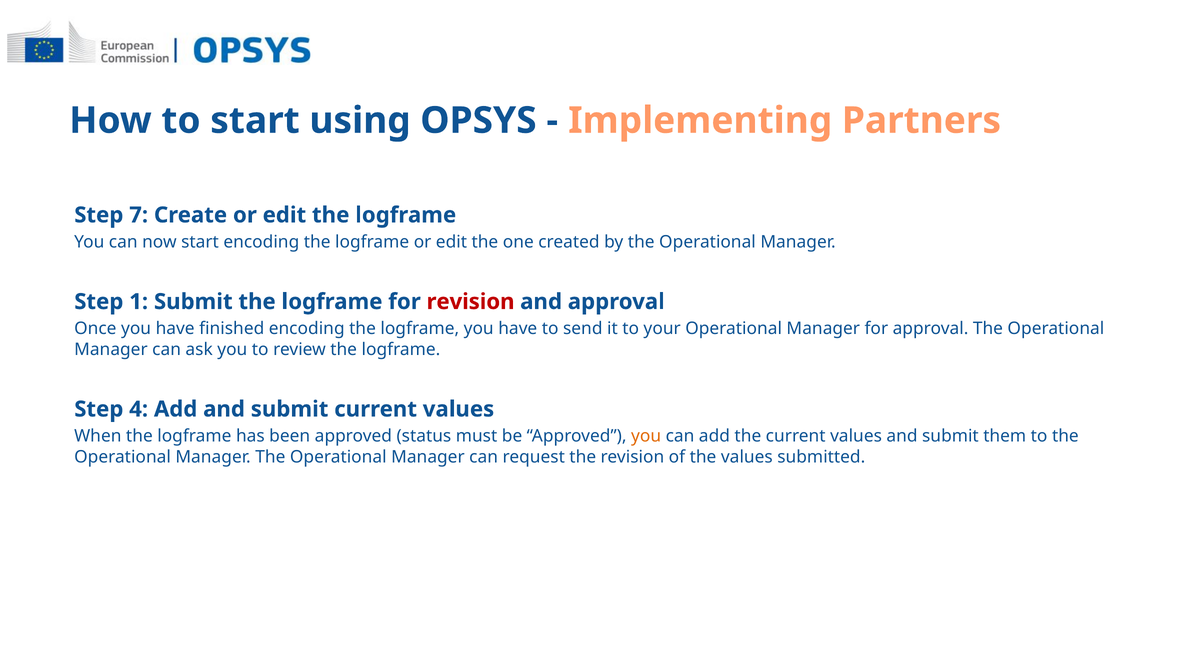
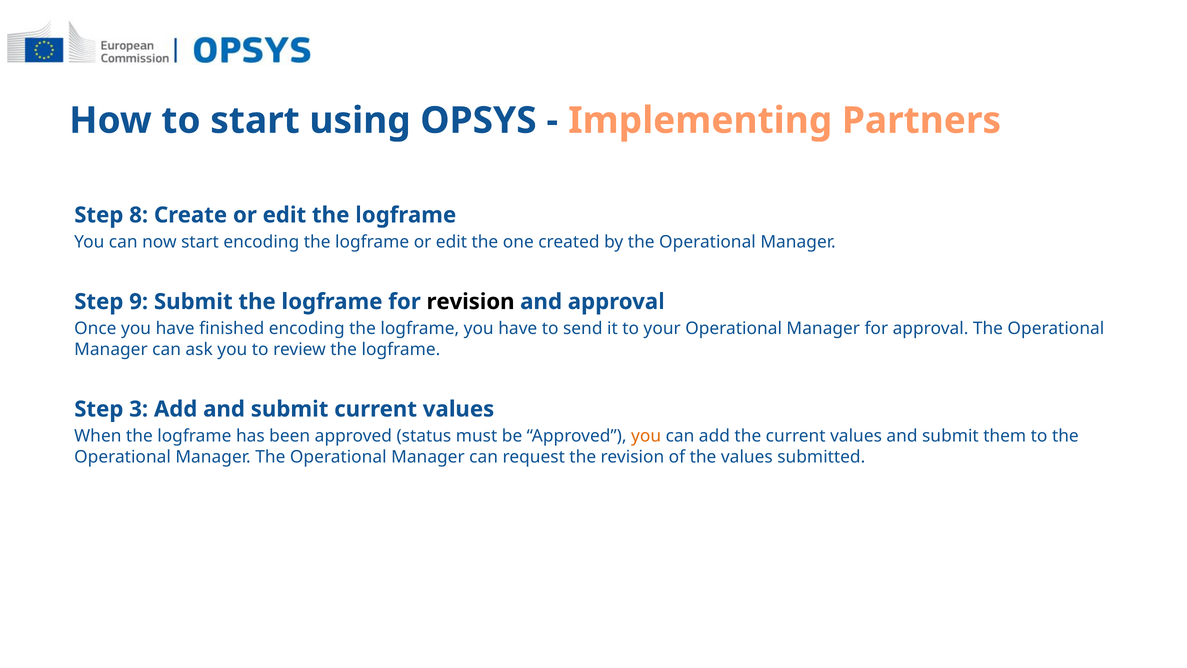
7: 7 -> 8
1: 1 -> 9
revision at (471, 302) colour: red -> black
4: 4 -> 3
